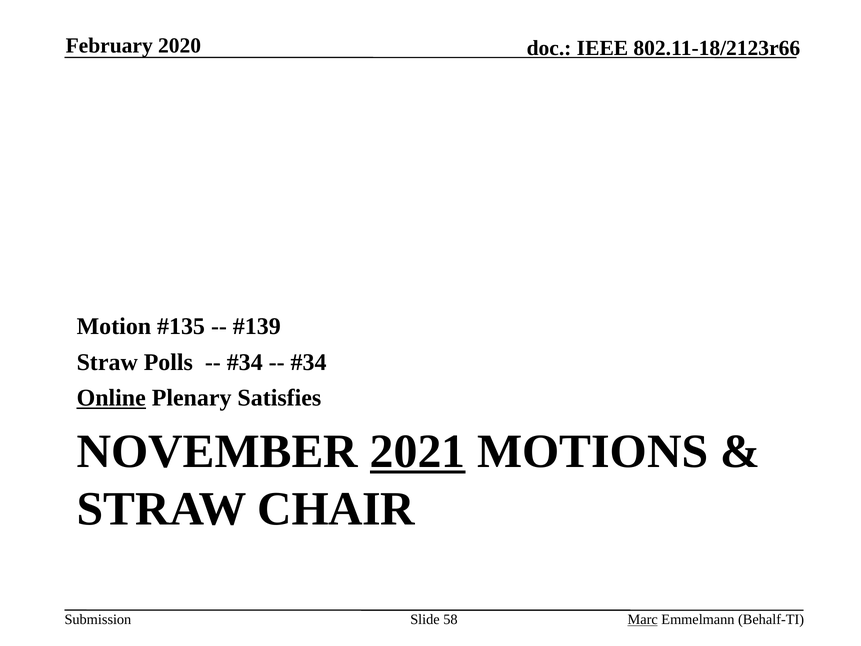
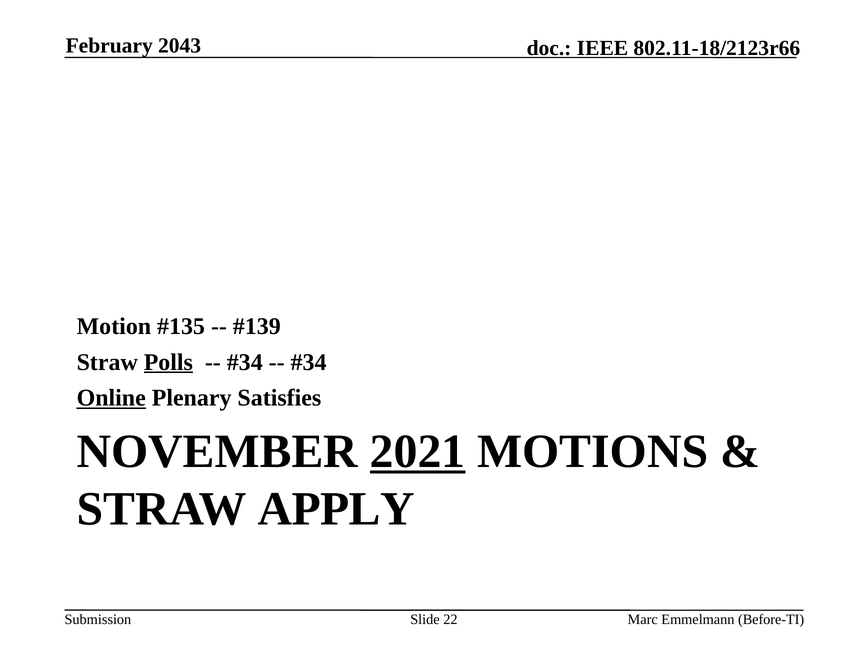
2020: 2020 -> 2043
Polls underline: none -> present
CHAIR: CHAIR -> APPLY
58: 58 -> 22
Marc underline: present -> none
Behalf-TI: Behalf-TI -> Before-TI
